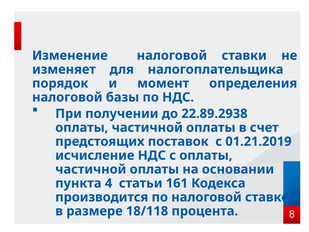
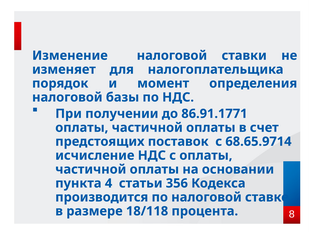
22.89.2938: 22.89.2938 -> 86.91.1771
01.21.2019: 01.21.2019 -> 68.65.9714
161: 161 -> 356
